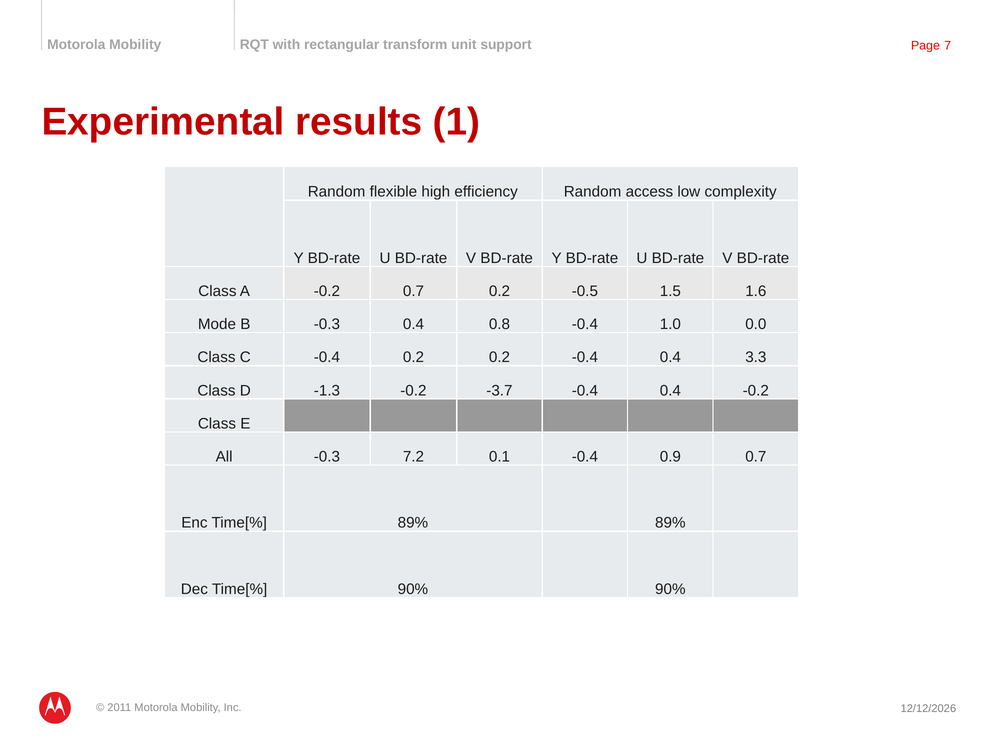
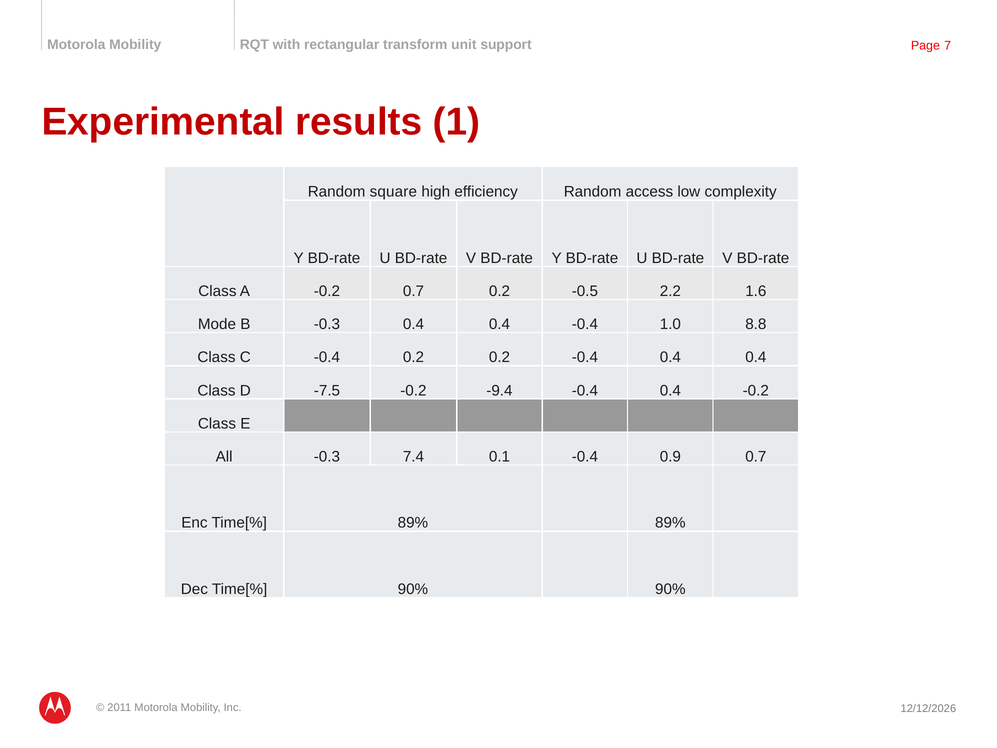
flexible: flexible -> square
1.5: 1.5 -> 2.2
-0.3 0.4 0.8: 0.8 -> 0.4
0.0: 0.0 -> 8.8
-0.4 0.4 3.3: 3.3 -> 0.4
-1.3: -1.3 -> -7.5
-3.7: -3.7 -> -9.4
7.2: 7.2 -> 7.4
